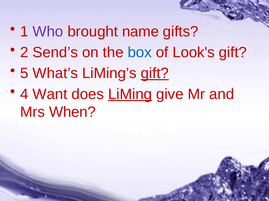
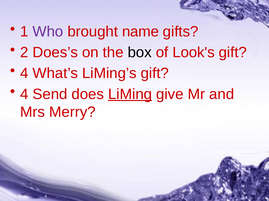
Send’s: Send’s -> Does’s
box colour: blue -> black
5 at (24, 74): 5 -> 4
gift at (155, 74) underline: present -> none
Want: Want -> Send
When: When -> Merry
